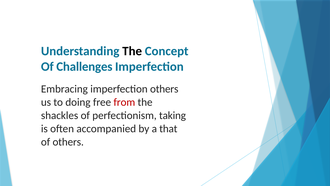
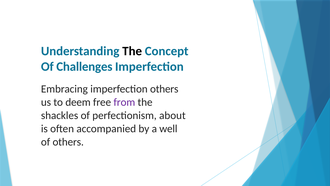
doing: doing -> deem
from colour: red -> purple
taking: taking -> about
that: that -> well
